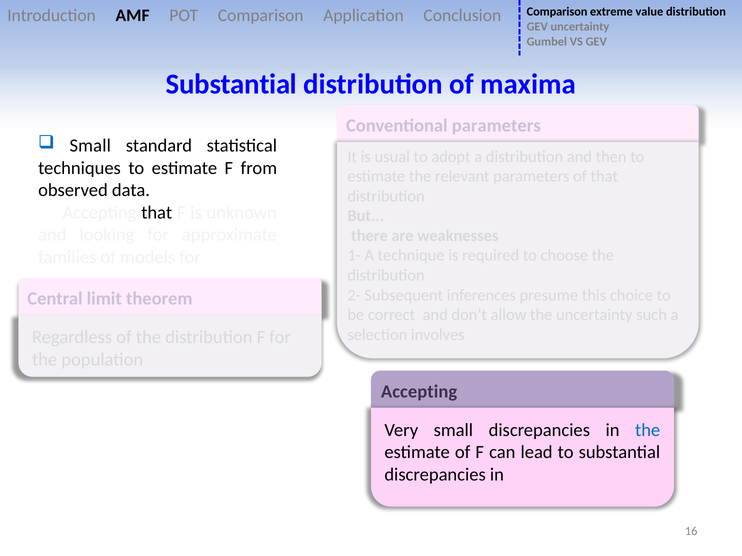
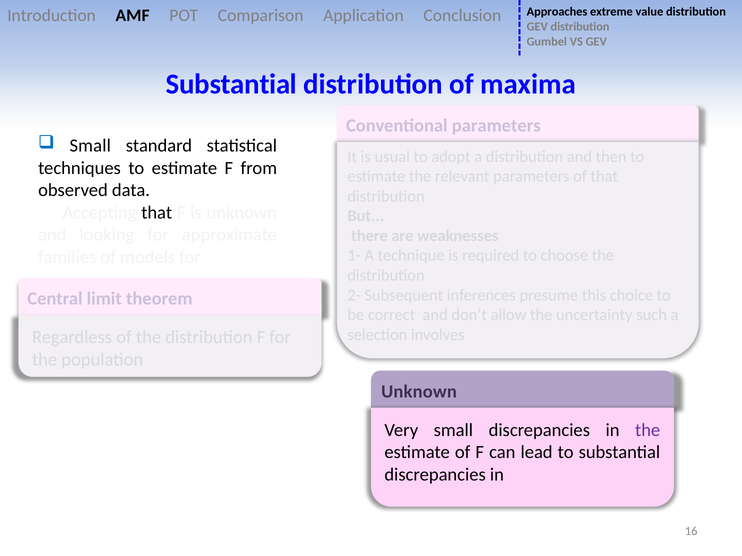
Conclusion Comparison: Comparison -> Approaches
GEV uncertainty: uncertainty -> distribution
Accepting at (419, 392): Accepting -> Unknown
the at (648, 430) colour: blue -> purple
